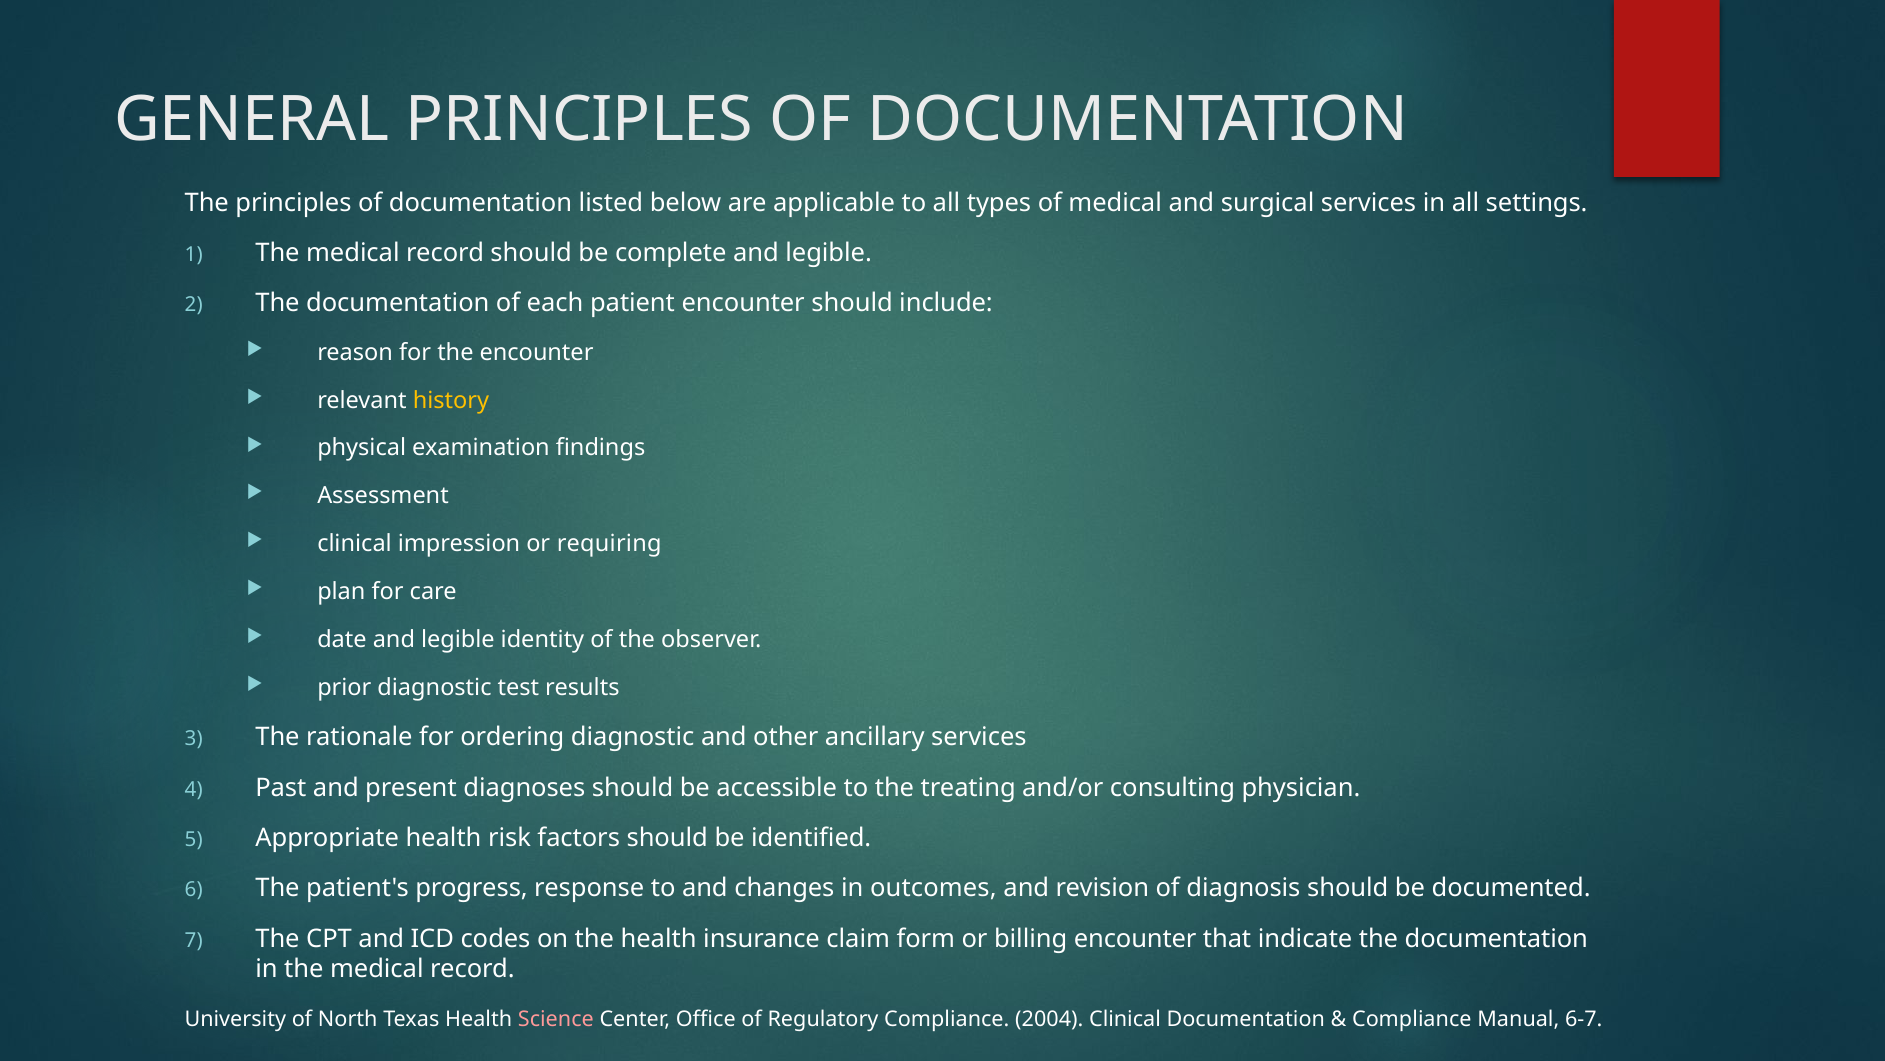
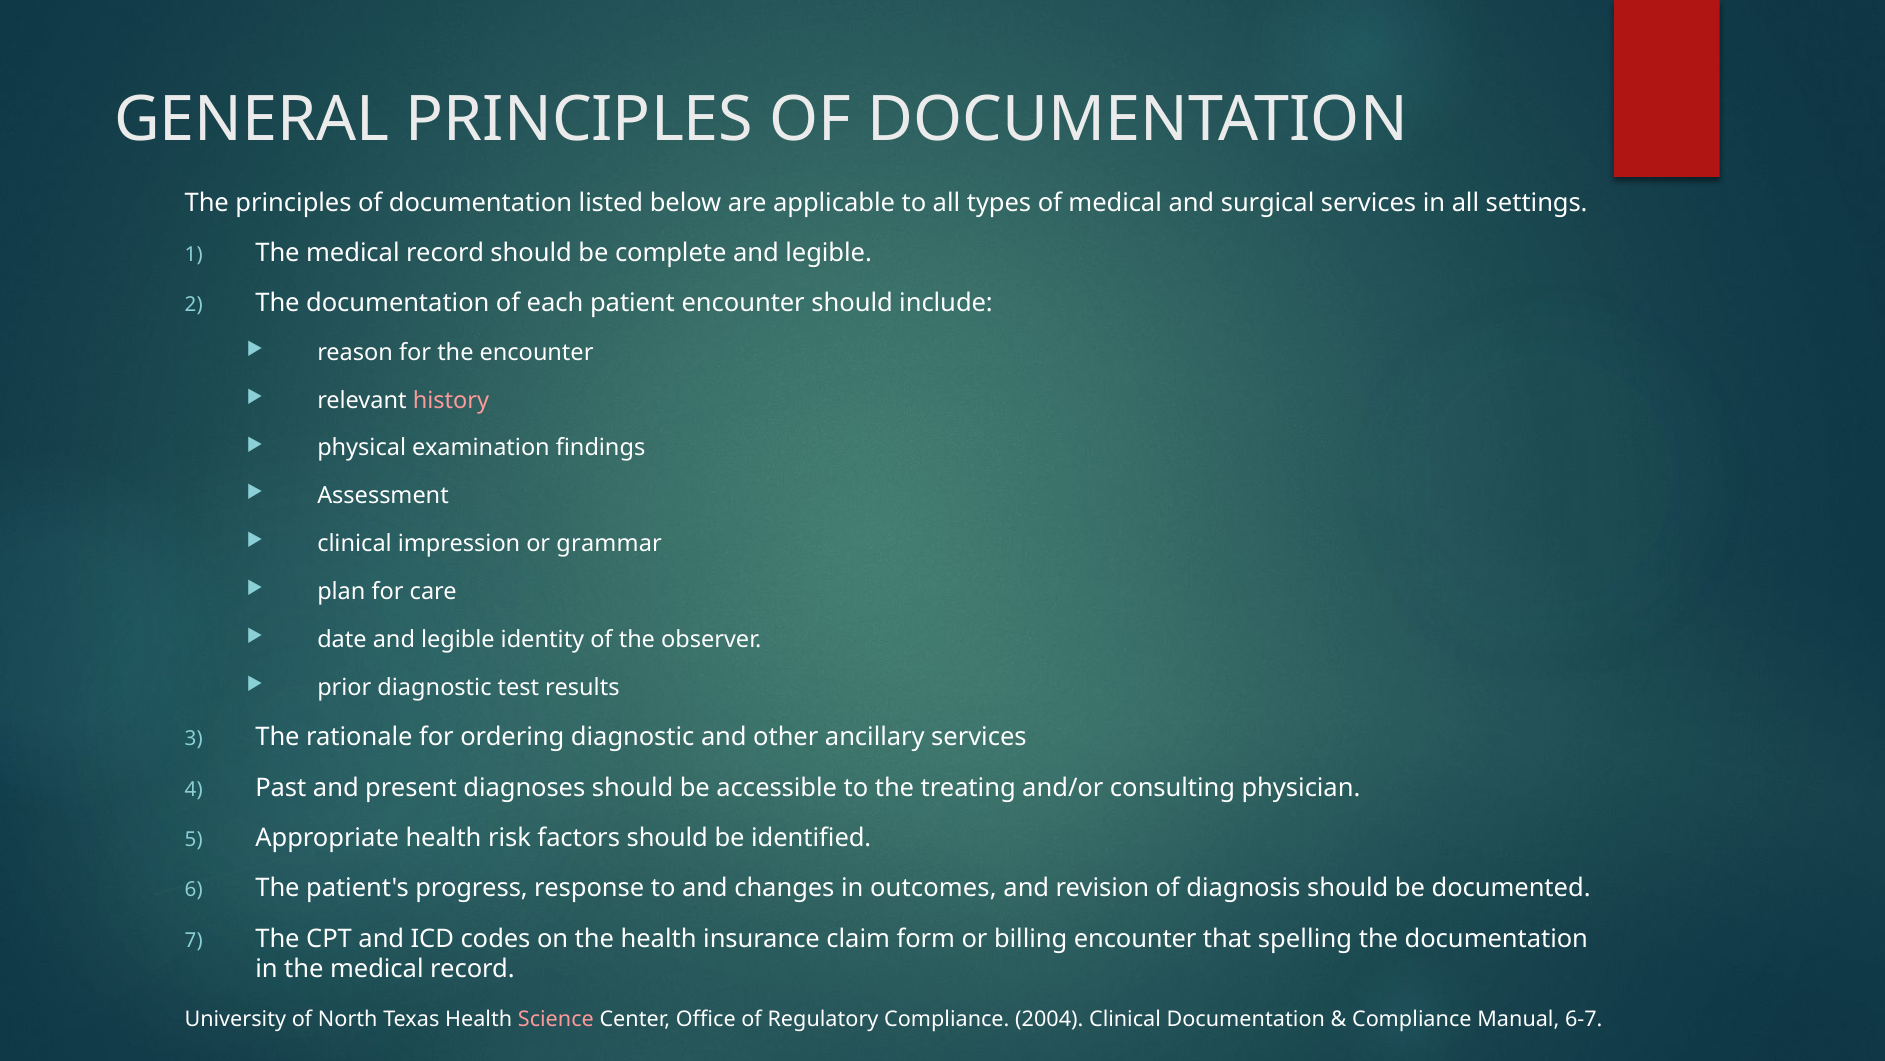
history colour: yellow -> pink
requiring: requiring -> grammar
indicate: indicate -> spelling
